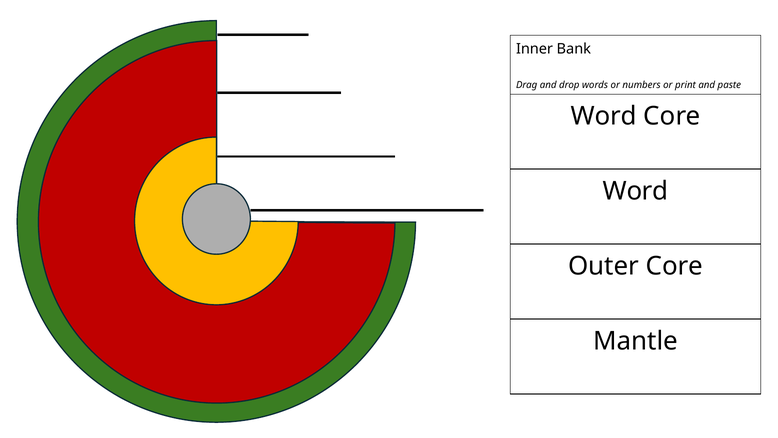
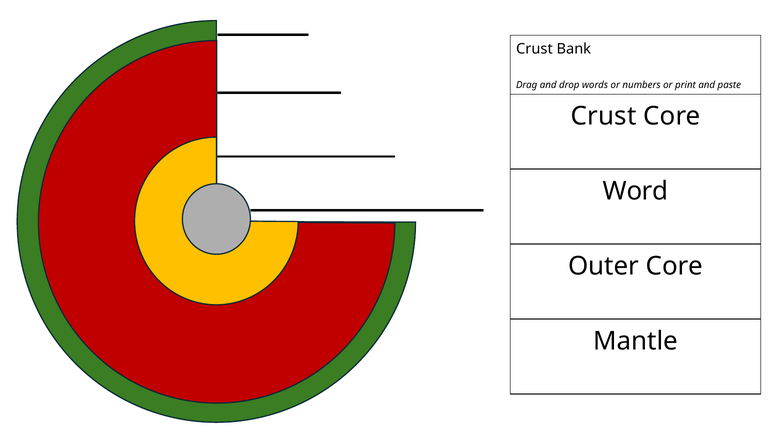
Inner at (534, 49): Inner -> Crust
Word at (604, 116): Word -> Crust
